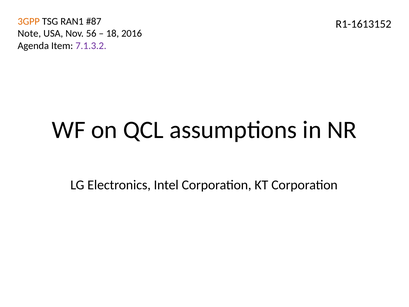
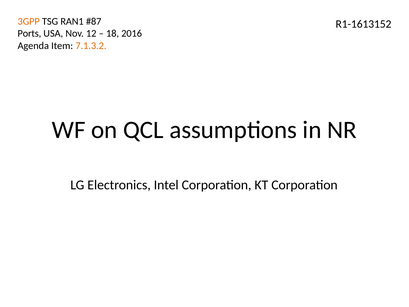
Note: Note -> Ports
56: 56 -> 12
7.1.3.2 colour: purple -> orange
